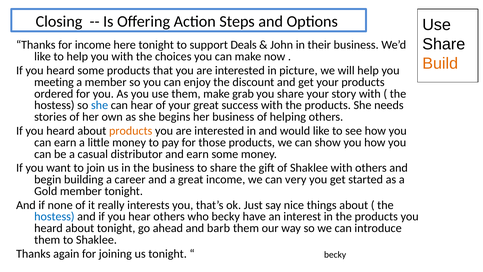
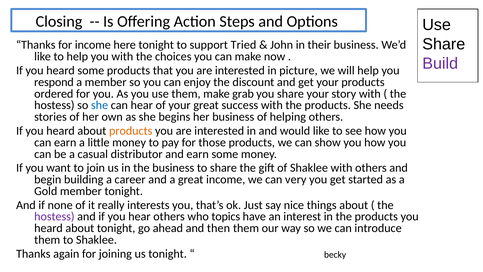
Deals: Deals -> Tried
Build colour: orange -> purple
meeting: meeting -> respond
hostess at (54, 216) colour: blue -> purple
who becky: becky -> topics
barb: barb -> then
